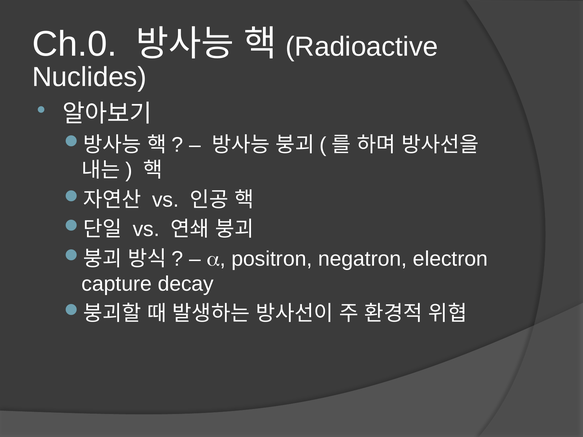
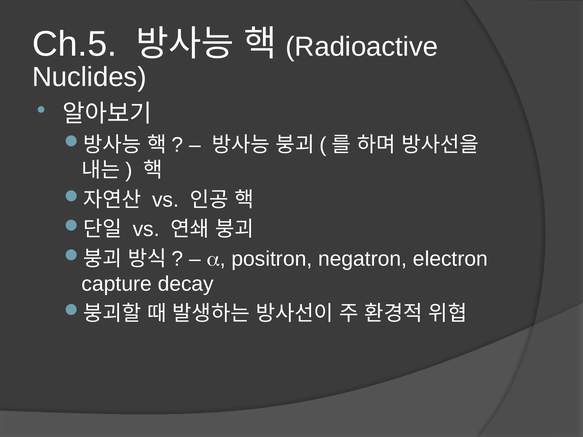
Ch.0: Ch.0 -> Ch.5
